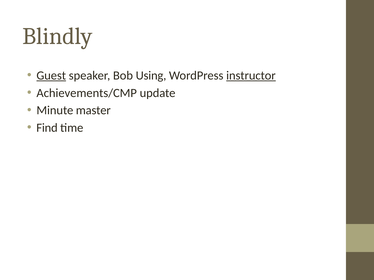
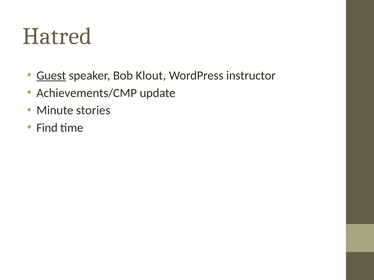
Blindly: Blindly -> Hatred
Using: Using -> Klout
instructor underline: present -> none
master: master -> stories
